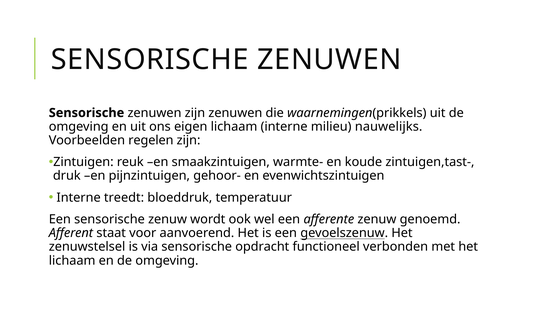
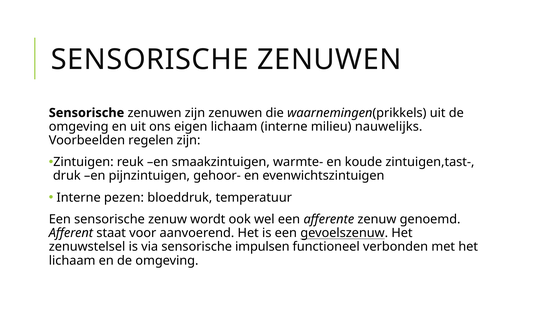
treedt: treedt -> pezen
opdracht: opdracht -> impulsen
